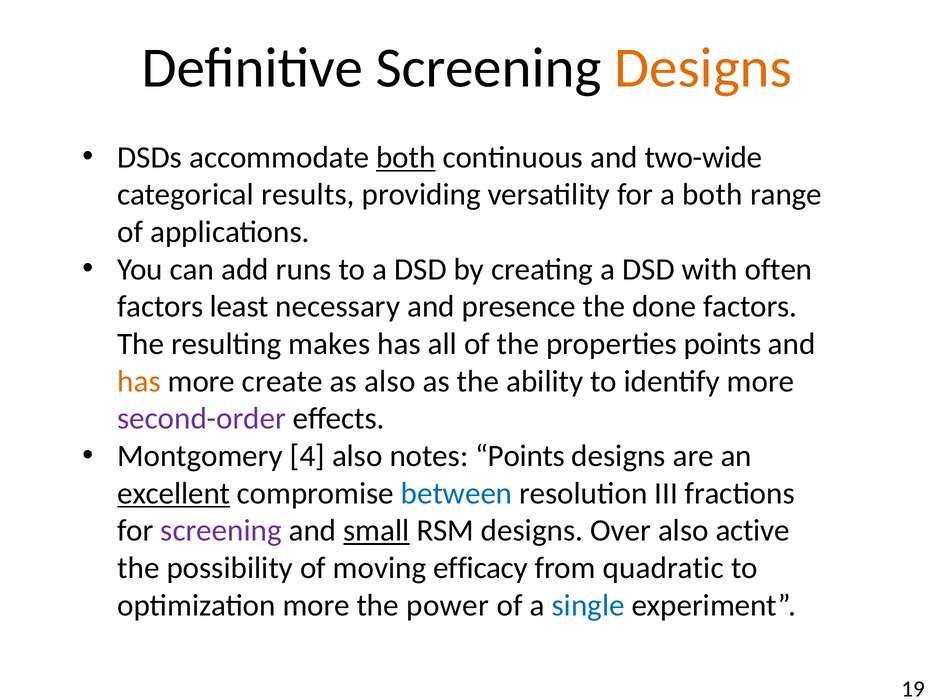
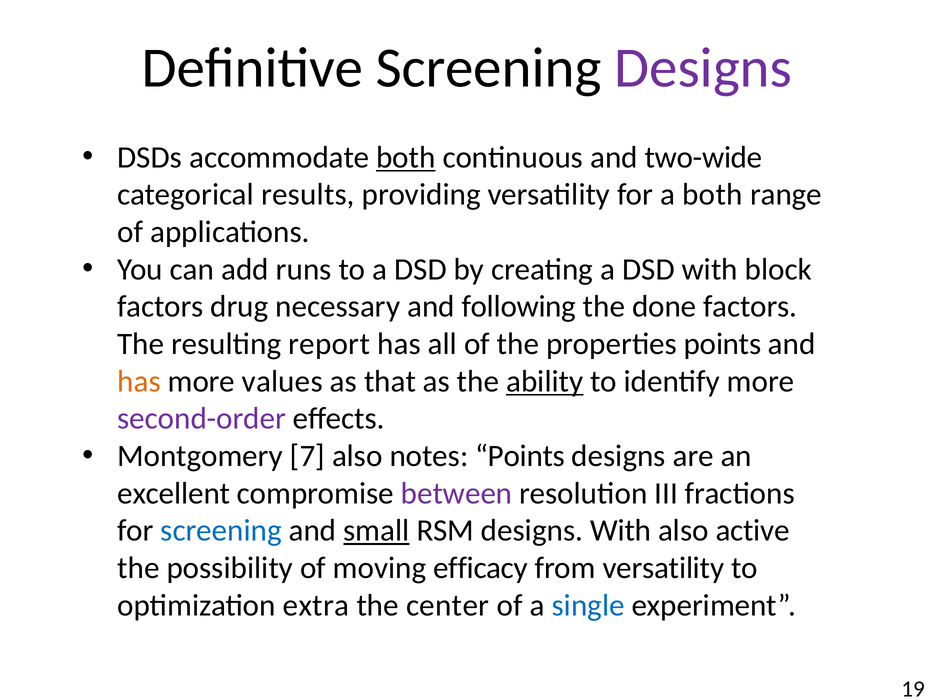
Designs at (703, 68) colour: orange -> purple
often: often -> block
least: least -> drug
presence: presence -> following
makes: makes -> report
create: create -> values
as also: also -> that
ability underline: none -> present
4: 4 -> 7
excellent underline: present -> none
between colour: blue -> purple
screening at (221, 531) colour: purple -> blue
designs Over: Over -> With
from quadratic: quadratic -> versatility
optimization more: more -> extra
power: power -> center
